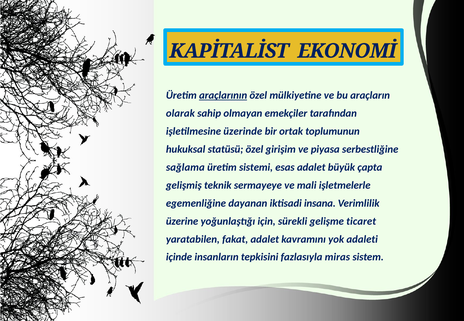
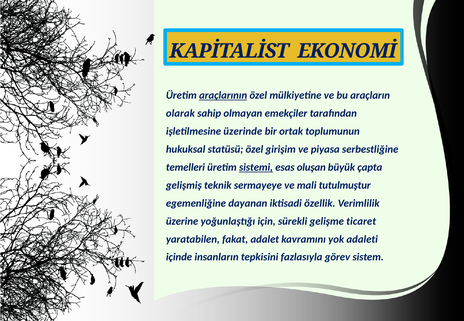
sağlama: sağlama -> temelleri
sistemi underline: none -> present
esas adalet: adalet -> oluşan
işletmelerle: işletmelerle -> tutulmuştur
insana: insana -> özellik
miras: miras -> görev
